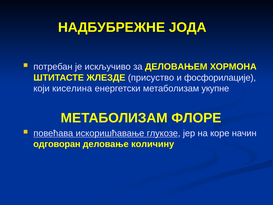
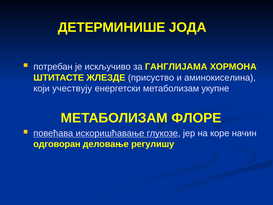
НАДБУБРЕЖНЕ: НАДБУБРЕЖНЕ -> ДЕТЕРМИНИШЕ
ДЕЛОВАЊЕМ: ДЕЛОВАЊЕМ -> ГАНГЛИЈАМА
фосфорилације: фосфорилације -> аминокиселина
киселина: киселина -> учествују
количину: количину -> регулишу
